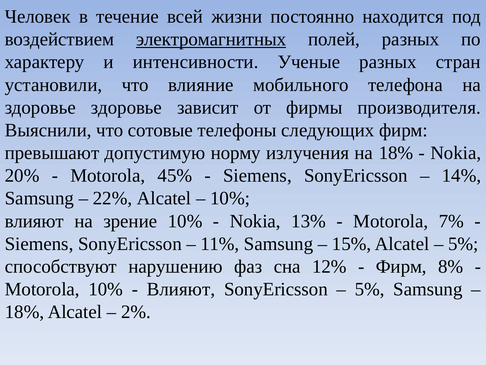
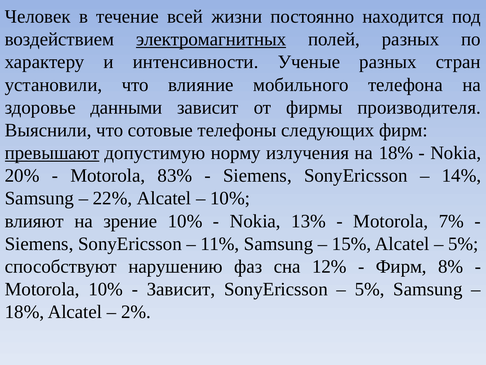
здоровье здоровье: здоровье -> данными
превышают underline: none -> present
45%: 45% -> 83%
Влияют at (181, 289): Влияют -> Зависит
